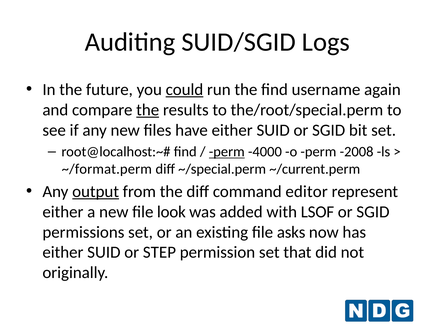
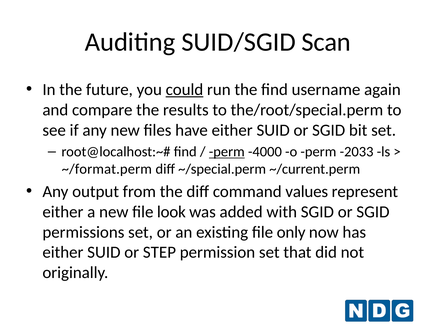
Logs: Logs -> Scan
the at (148, 110) underline: present -> none
-2008: -2008 -> -2033
output underline: present -> none
editor: editor -> values
with LSOF: LSOF -> SGID
asks: asks -> only
